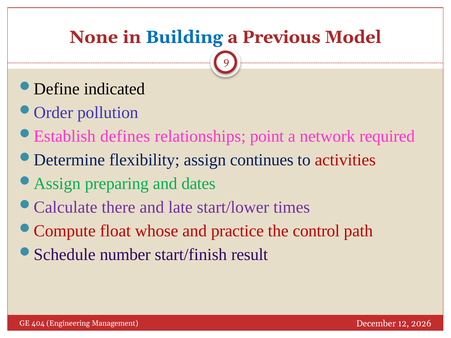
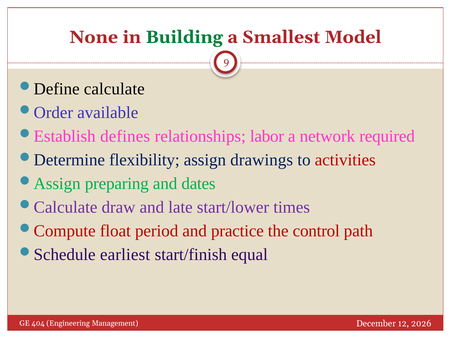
Building colour: blue -> green
Previous: Previous -> Smallest
indicated: indicated -> calculate
pollution: pollution -> available
point: point -> labor
continues: continues -> drawings
there: there -> draw
whose: whose -> period
number: number -> earliest
result: result -> equal
